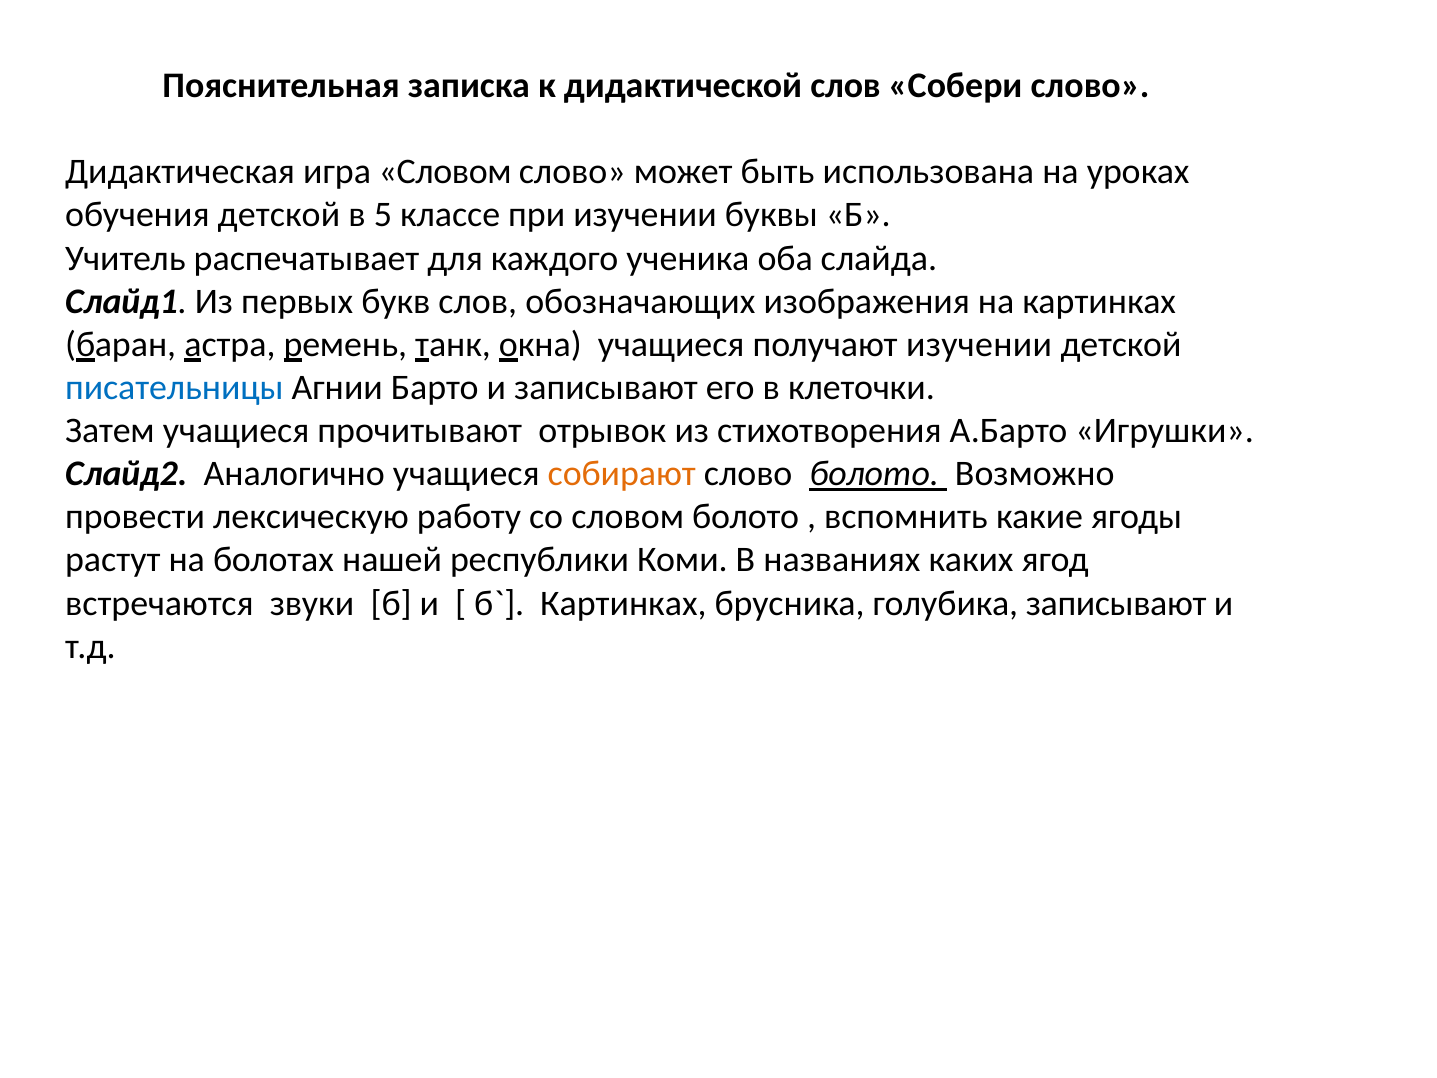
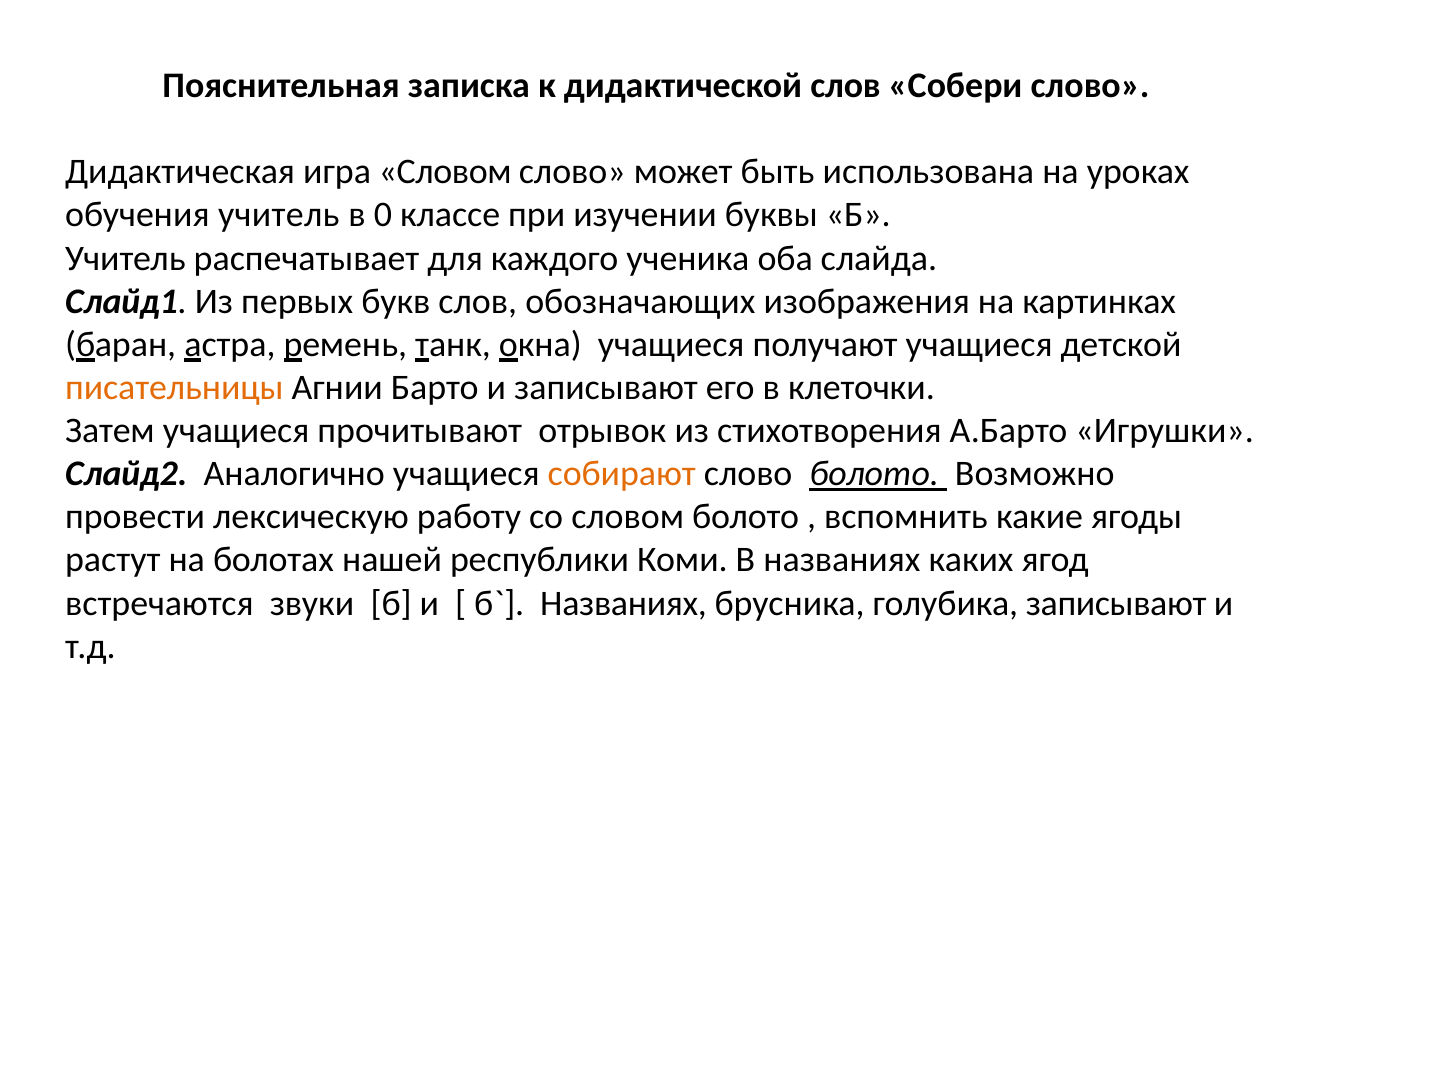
обучения детской: детской -> учитель
5: 5 -> 0
получают изучении: изучении -> учащиеся
писательницы colour: blue -> orange
Картинках at (623, 603): Картинках -> Названиях
